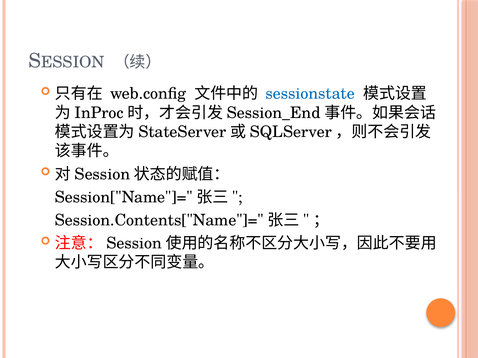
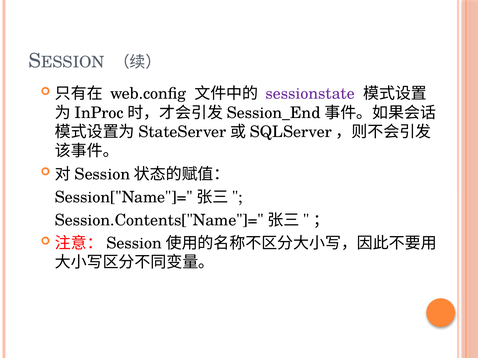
sessionstate colour: blue -> purple
